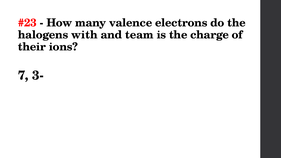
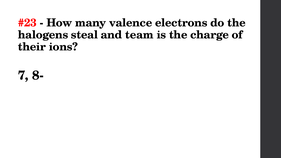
with: with -> steal
3-: 3- -> 8-
